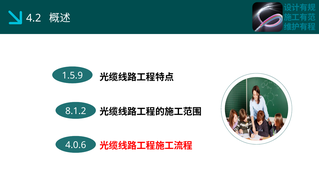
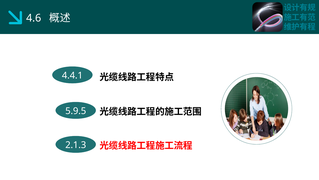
4.2: 4.2 -> 4.6
1.5.9: 1.5.9 -> 4.4.1
8.1.2: 8.1.2 -> 5.9.5
4.0.6: 4.0.6 -> 2.1.3
